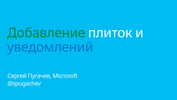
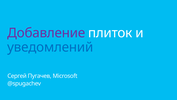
Добавление colour: green -> purple
